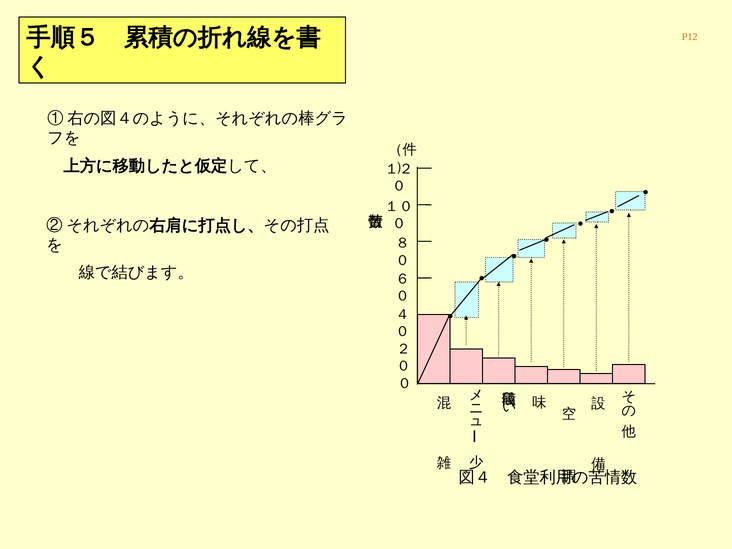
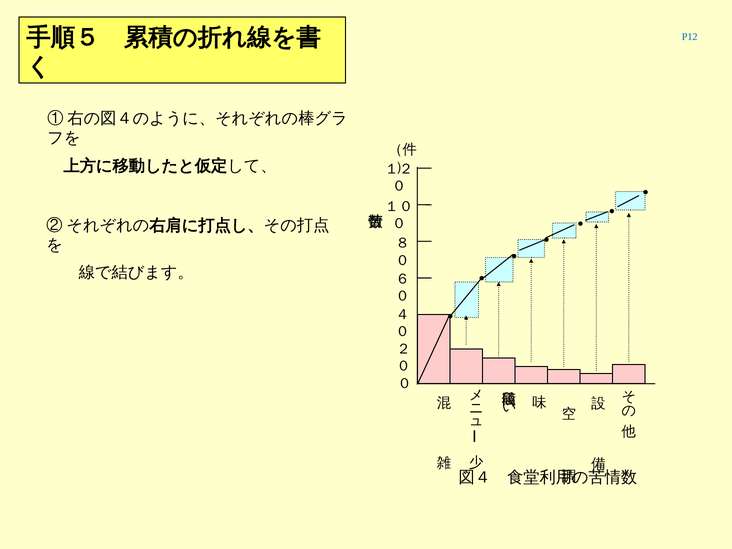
P12 colour: orange -> blue
